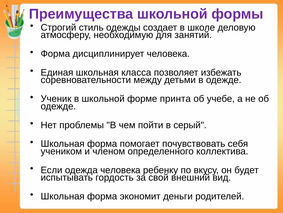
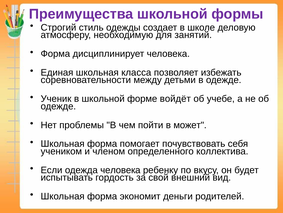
принта: принта -> войдёт
серый: серый -> может
